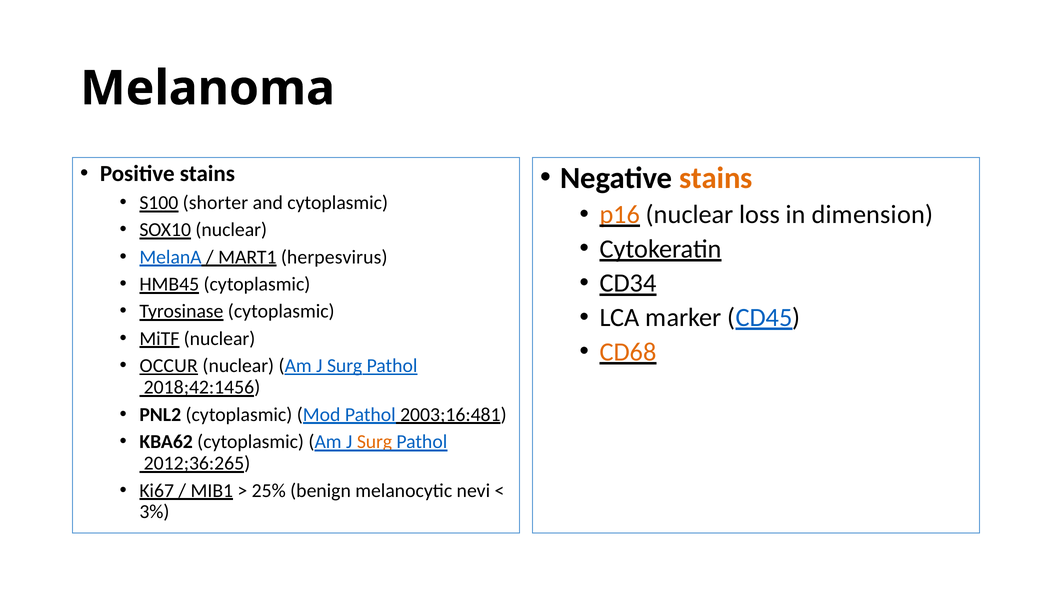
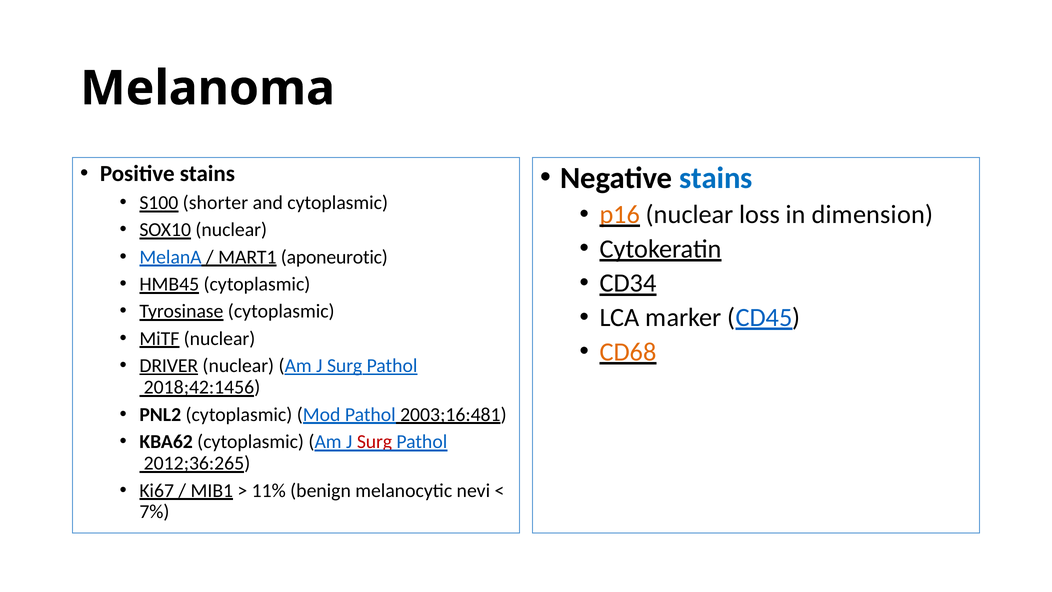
stains at (716, 178) colour: orange -> blue
herpesvirus: herpesvirus -> aponeurotic
OCCUR: OCCUR -> DRIVER
Surg at (375, 441) colour: orange -> red
25%: 25% -> 11%
3%: 3% -> 7%
